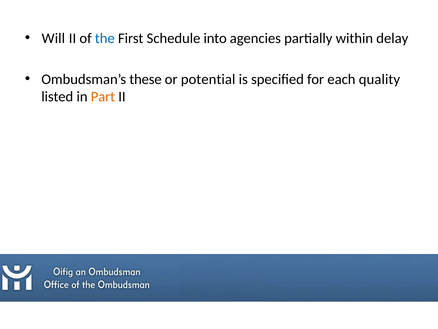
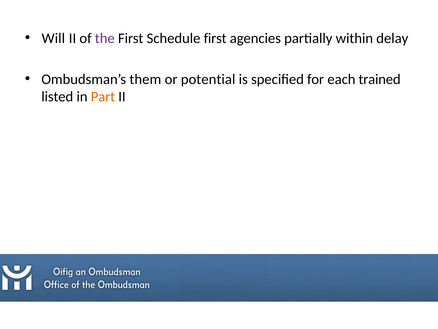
the colour: blue -> purple
Schedule into: into -> first
these: these -> them
quality: quality -> trained
